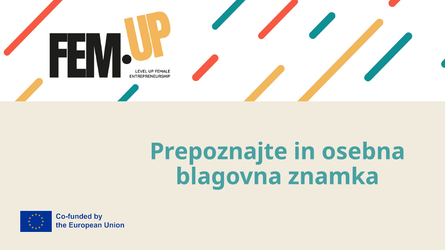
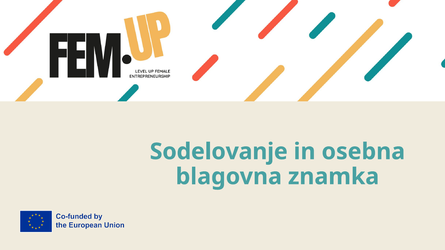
Prepoznajte: Prepoznajte -> Sodelovanje
